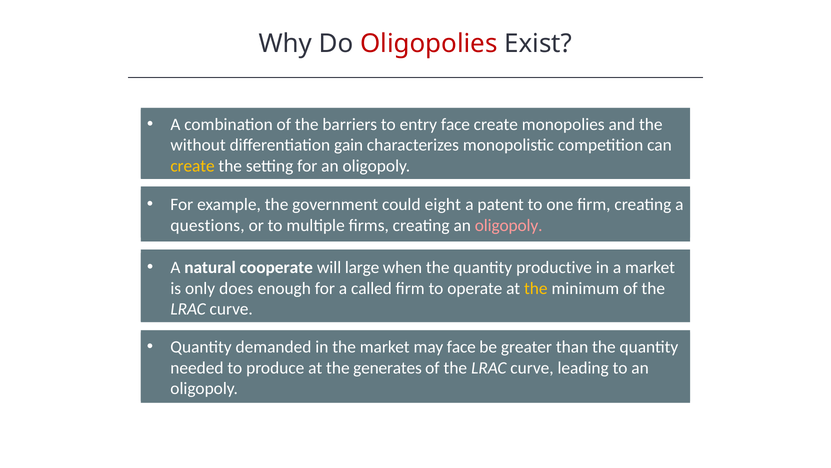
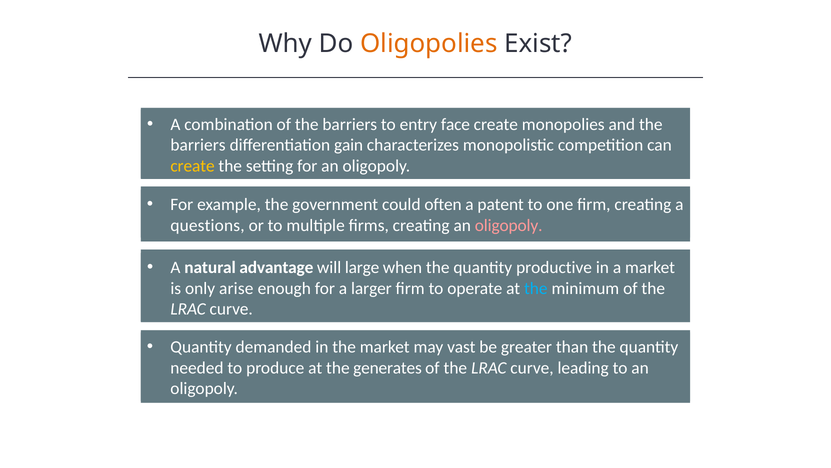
Oligopolies colour: red -> orange
without at (198, 145): without -> barriers
eight: eight -> often
cooperate: cooperate -> advantage
does: does -> arise
called: called -> larger
the at (536, 288) colour: yellow -> light blue
may face: face -> vast
